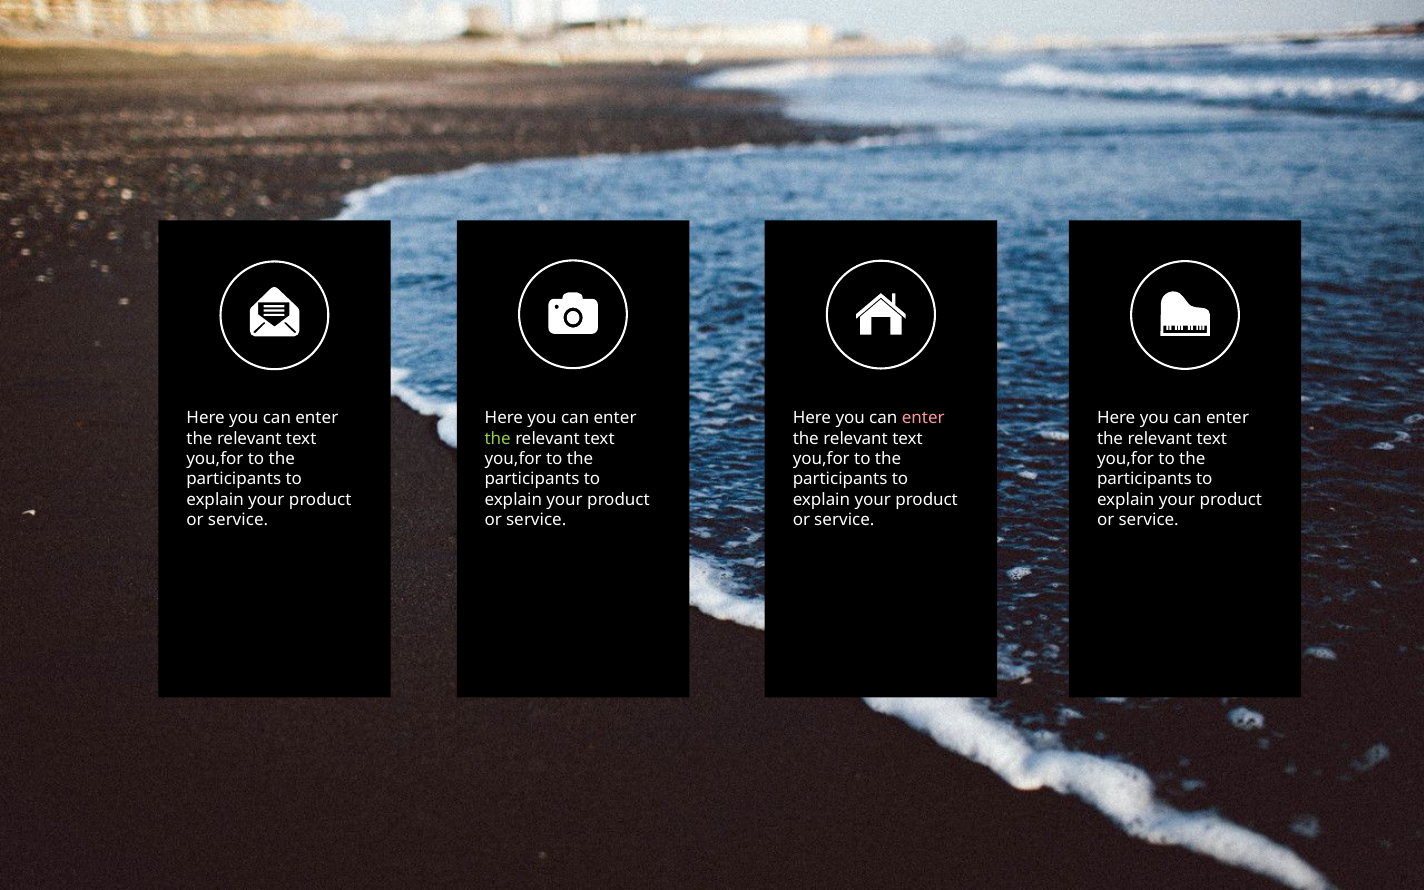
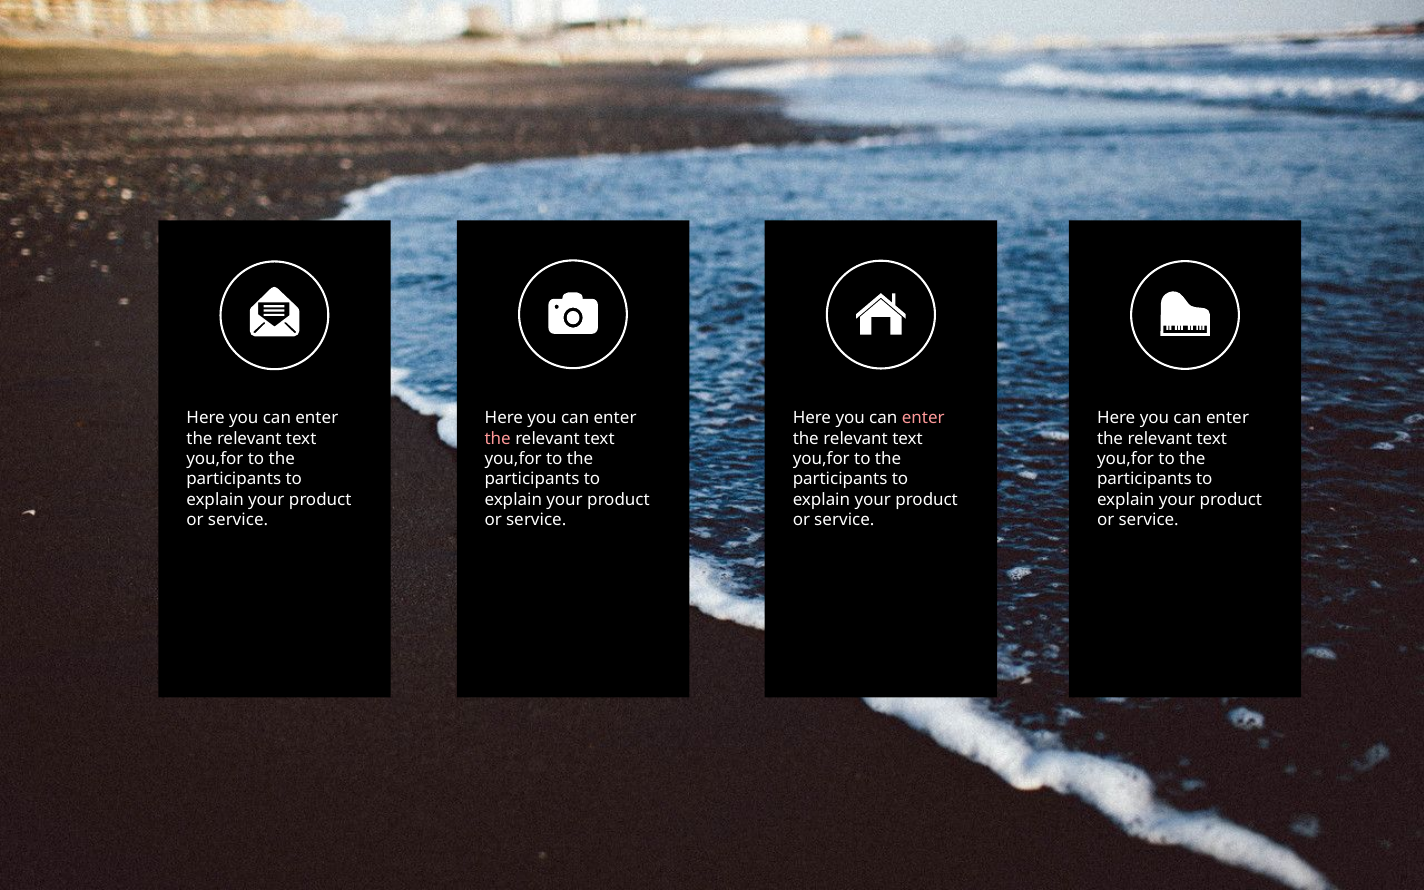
the at (498, 438) colour: light green -> pink
